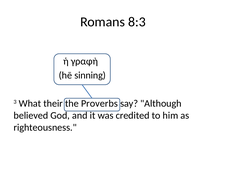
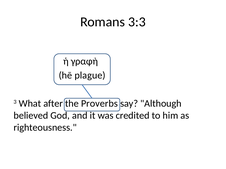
8:3: 8:3 -> 3:3
sinning: sinning -> plague
their: their -> after
